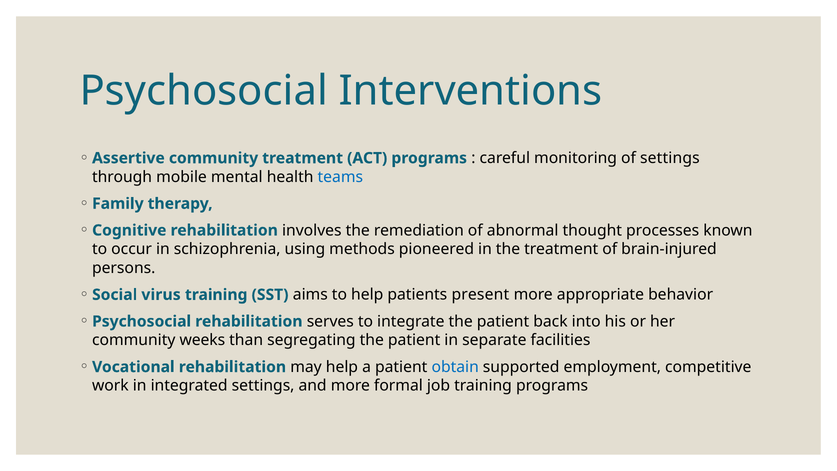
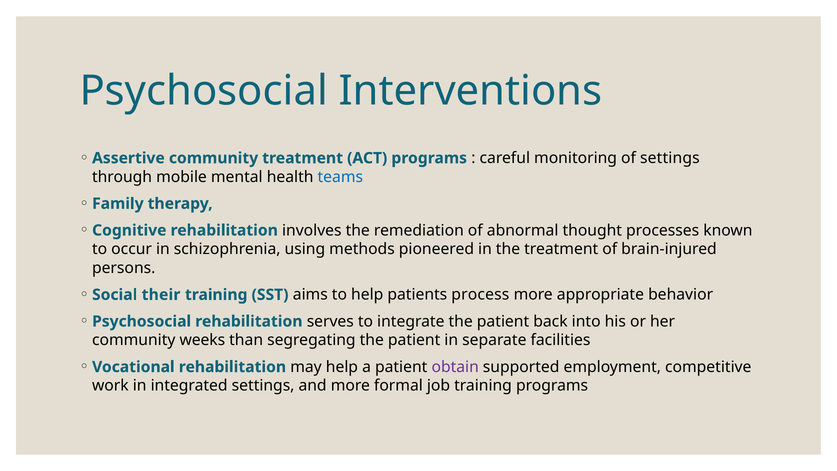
virus: virus -> their
present: present -> process
obtain colour: blue -> purple
